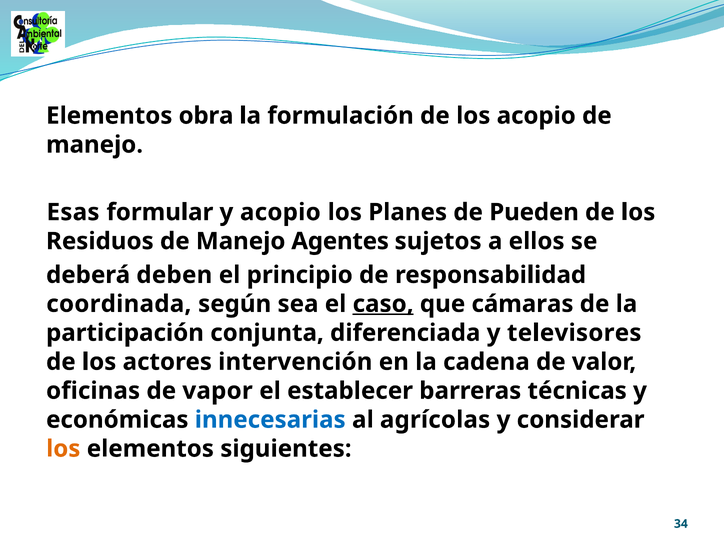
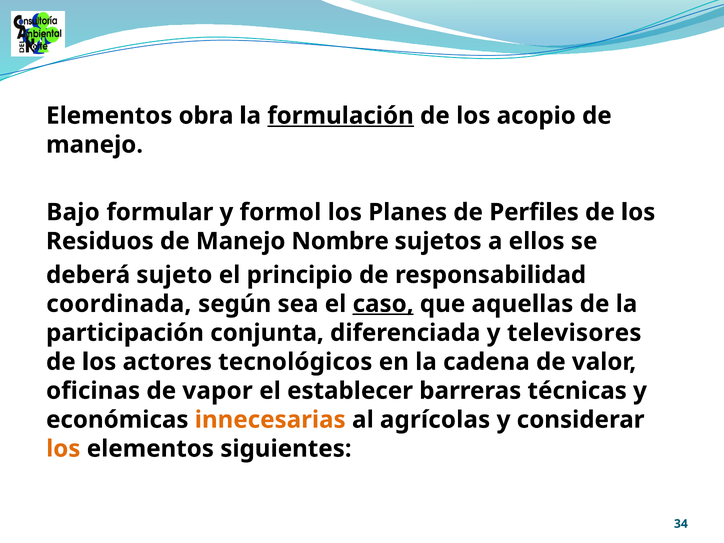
formulación underline: none -> present
Esas: Esas -> Bajo
y acopio: acopio -> formol
Pueden: Pueden -> Perfiles
Agentes: Agentes -> Nombre
deben: deben -> sujeto
cámaras: cámaras -> aquellas
intervención: intervención -> tecnológicos
innecesarias colour: blue -> orange
